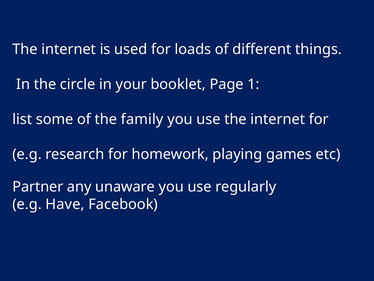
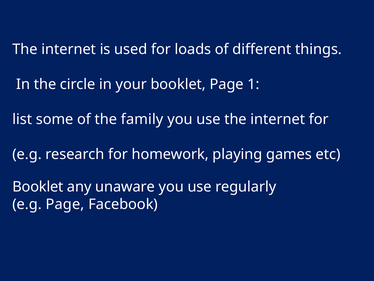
Partner at (38, 186): Partner -> Booklet
e.g Have: Have -> Page
